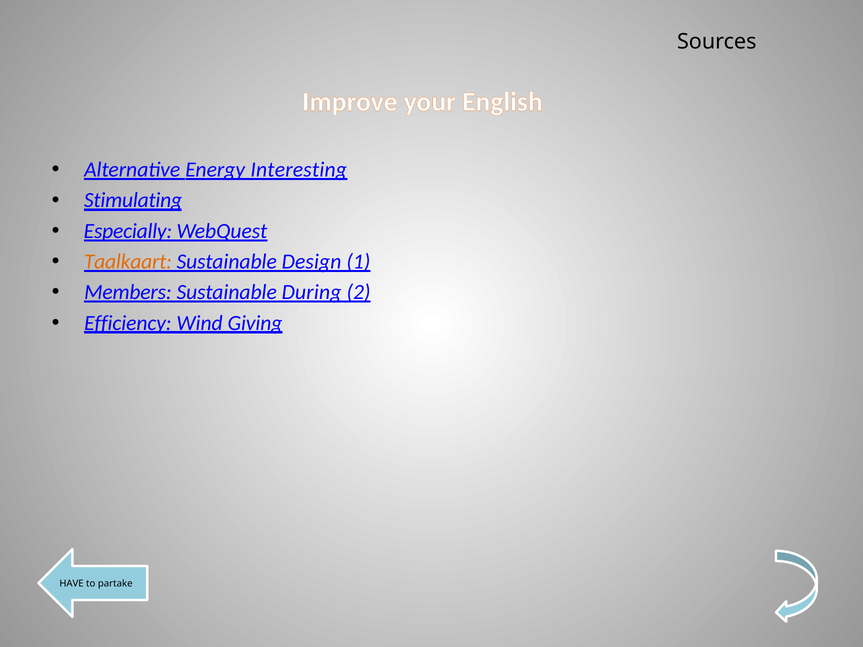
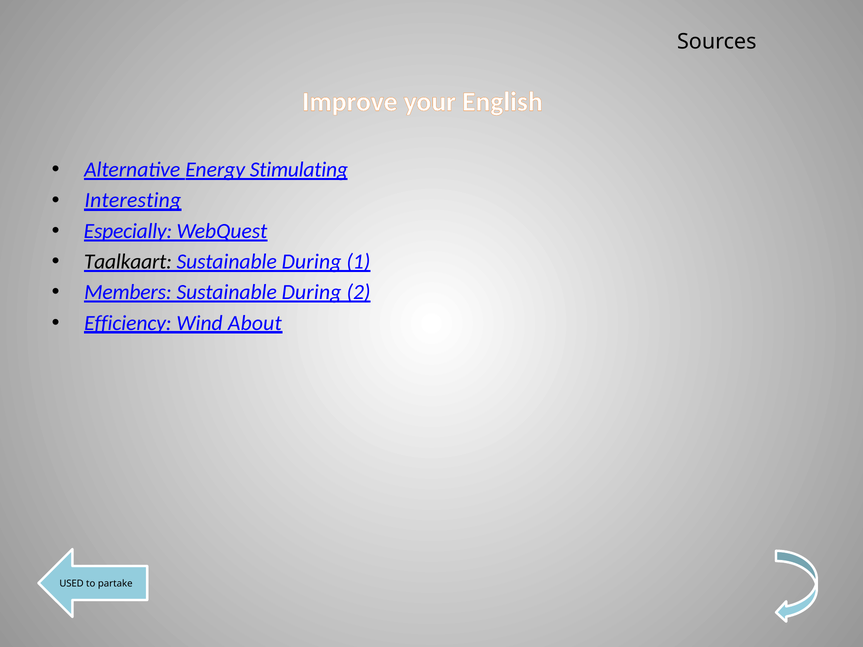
Interesting: Interesting -> Stimulating
Stimulating: Stimulating -> Interesting
Taalkaart colour: orange -> black
Design at (312, 262): Design -> During
Giving: Giving -> About
HAVE: HAVE -> USED
